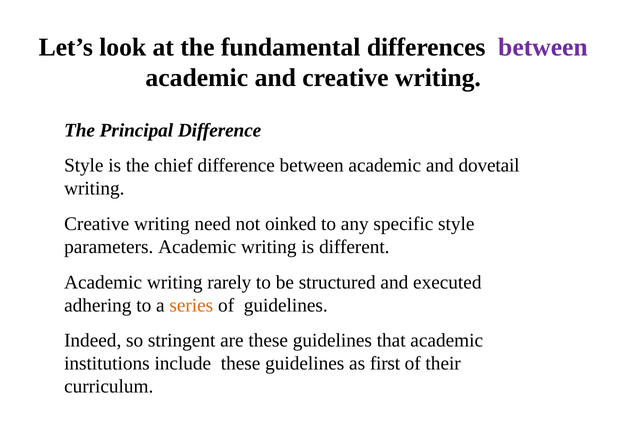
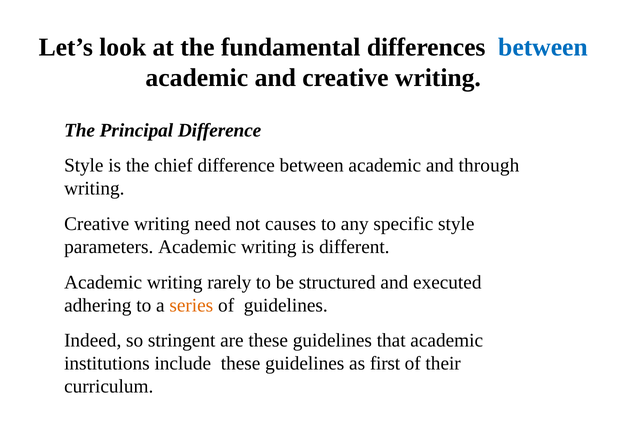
between at (543, 47) colour: purple -> blue
dovetail: dovetail -> through
oinked: oinked -> causes
